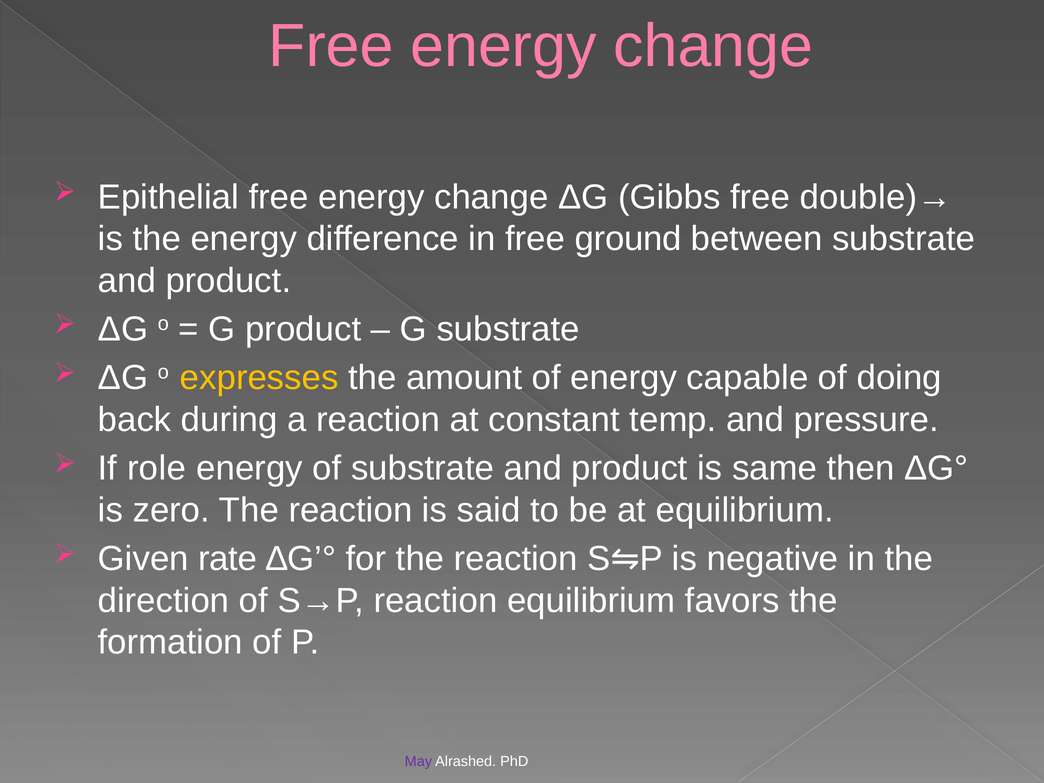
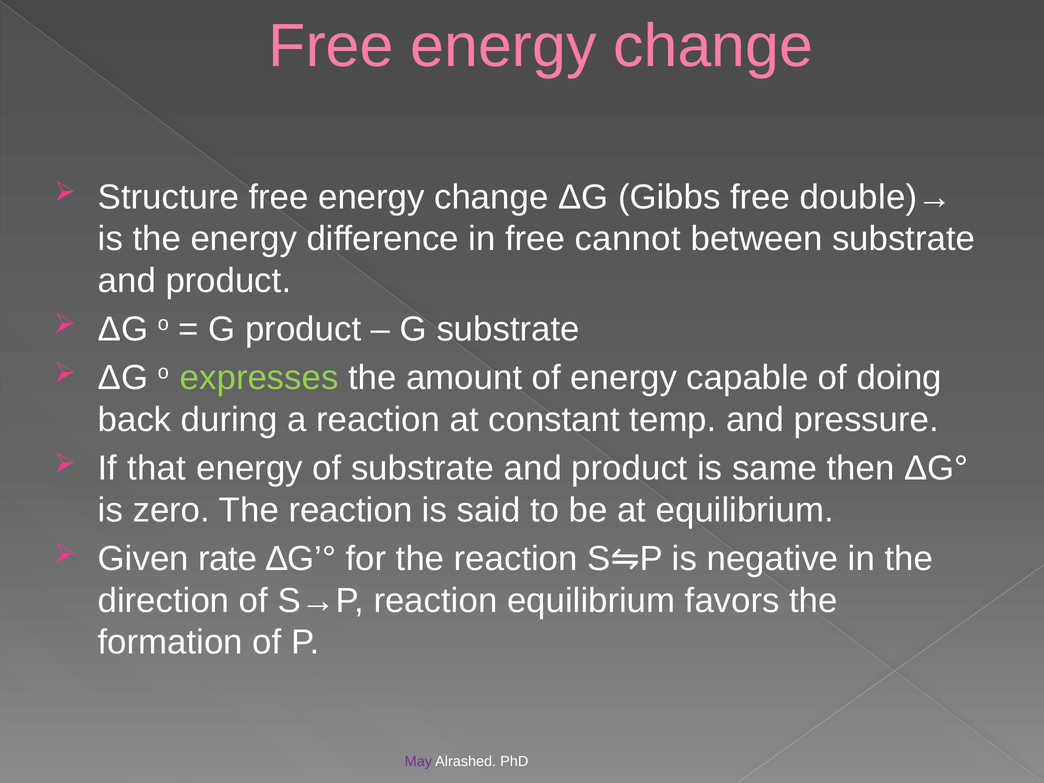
Epithelial: Epithelial -> Structure
ground: ground -> cannot
expresses colour: yellow -> light green
role: role -> that
